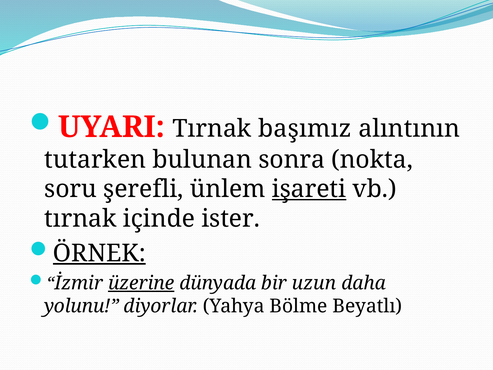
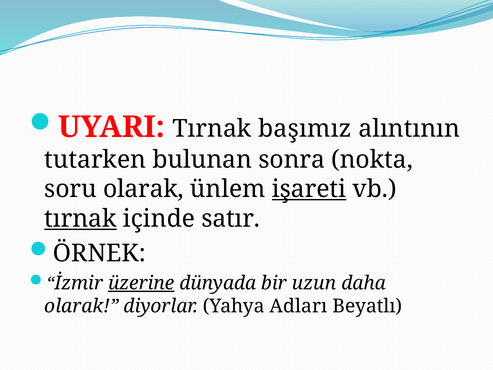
soru şerefli: şerefli -> olarak
tırnak at (80, 219) underline: none -> present
ister: ister -> satır
ÖRNEK underline: present -> none
yolunu at (82, 306): yolunu -> olarak
Bölme: Bölme -> Adları
